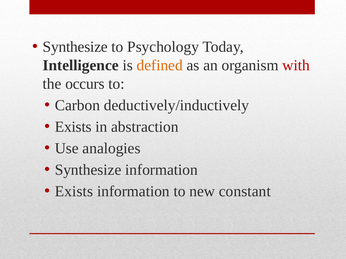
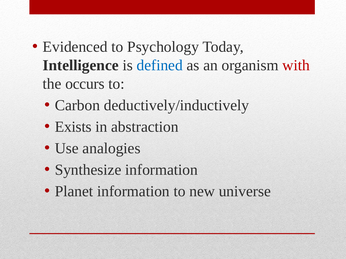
Synthesize at (75, 47): Synthesize -> Evidenced
defined colour: orange -> blue
Exists at (74, 192): Exists -> Planet
constant: constant -> universe
